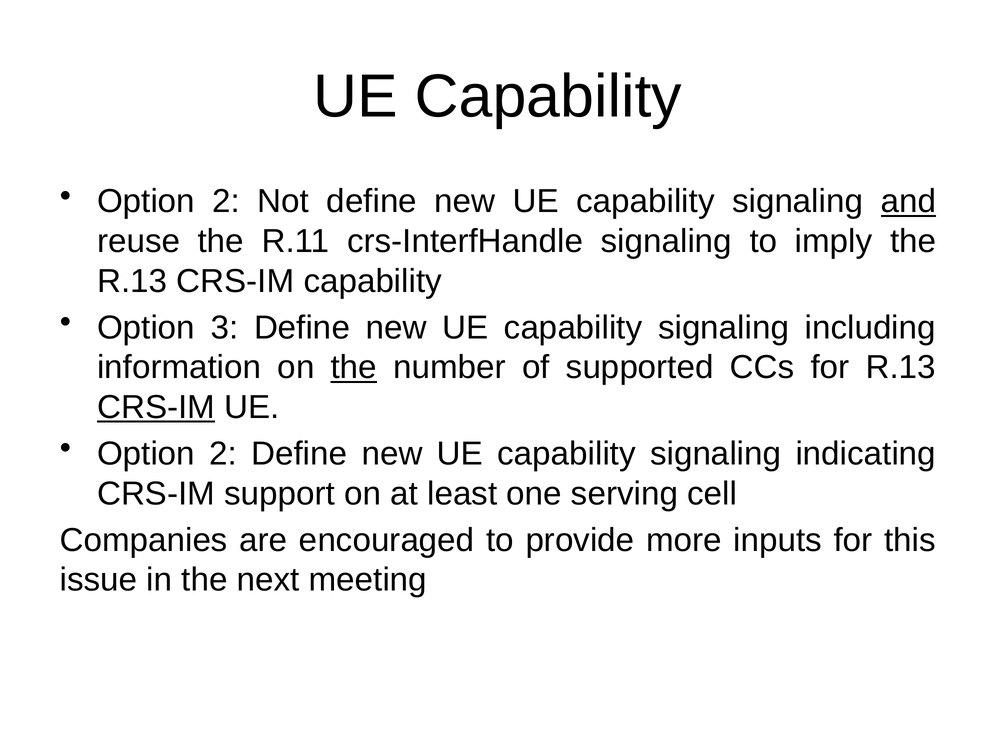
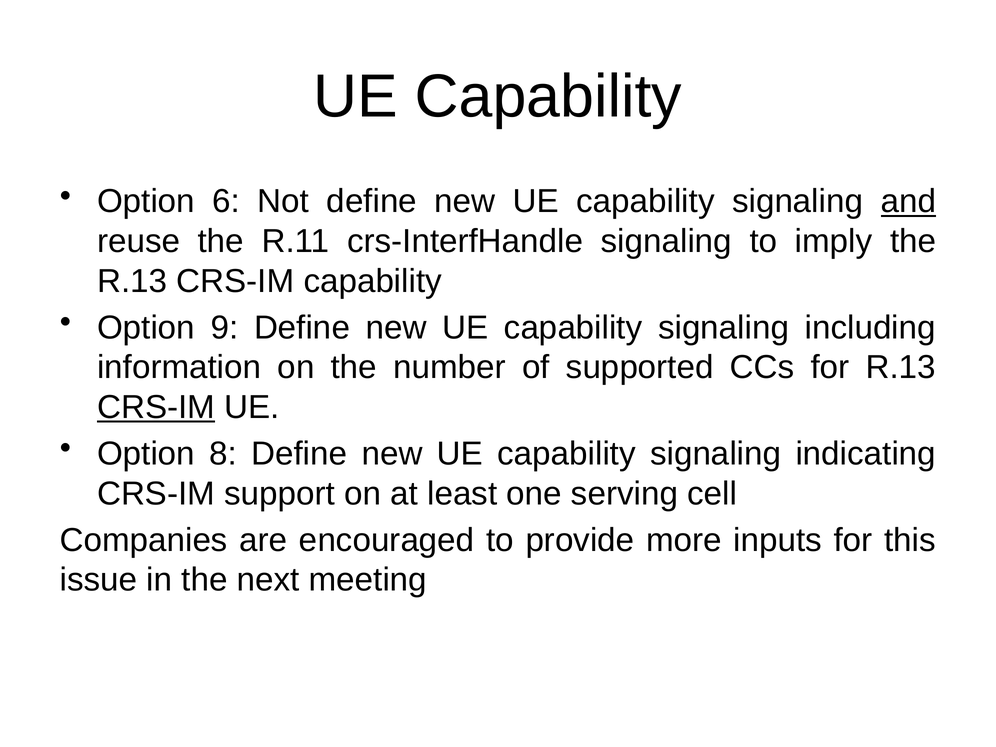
2 at (226, 202): 2 -> 6
3: 3 -> 9
the at (354, 368) underline: present -> none
2 at (223, 454): 2 -> 8
